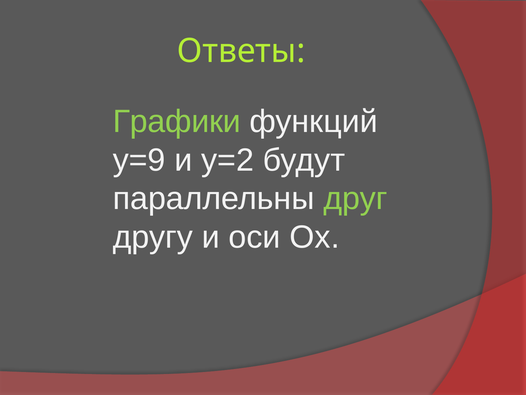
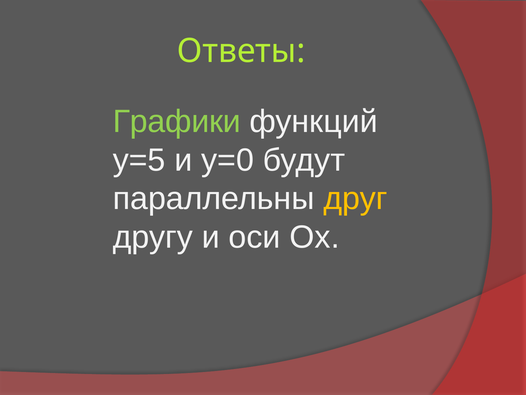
y=9: y=9 -> y=5
y=2: y=2 -> y=0
друг colour: light green -> yellow
